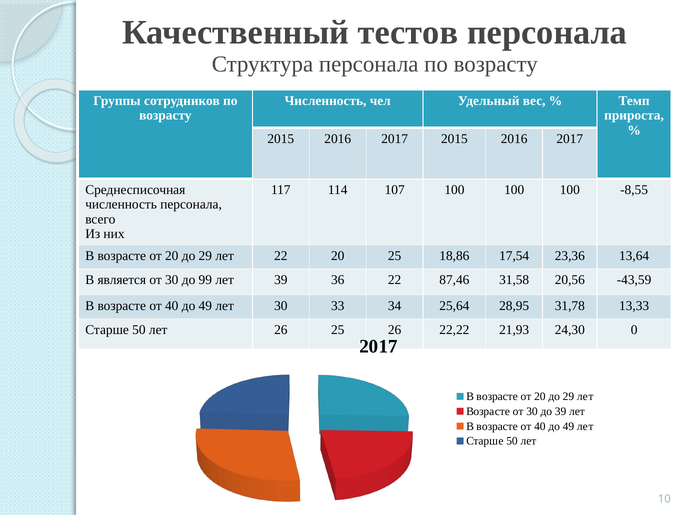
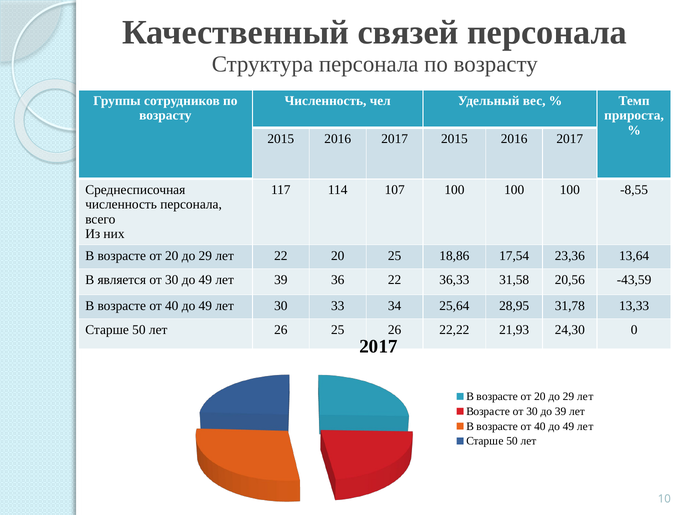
тестов: тестов -> связей
30 до 99: 99 -> 49
87,46: 87,46 -> 36,33
